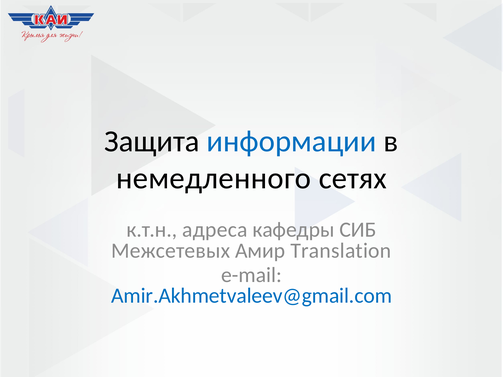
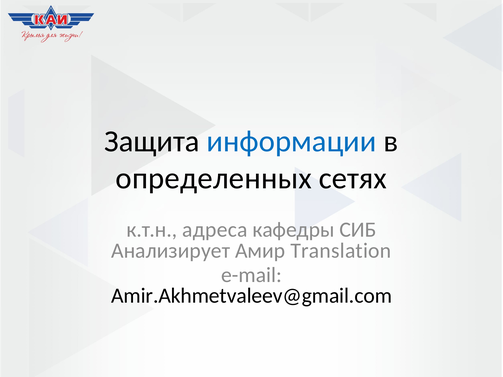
немедленного: немедленного -> определенных
Межсетевых: Межсетевых -> Анализирует
Amir.Akhmetvaleev@gmail.com colour: blue -> black
